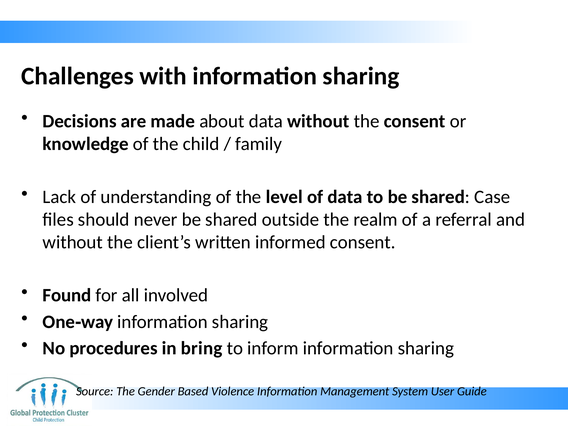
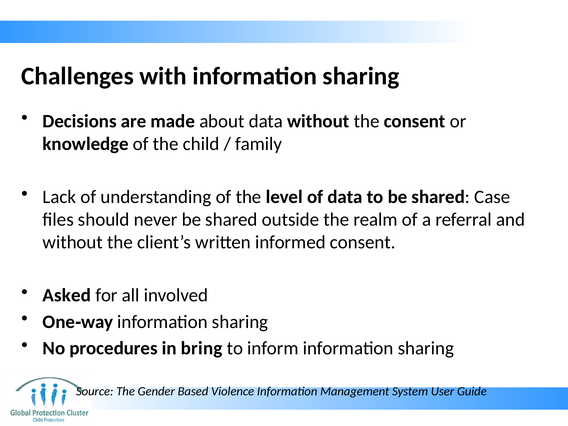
Found: Found -> Asked
